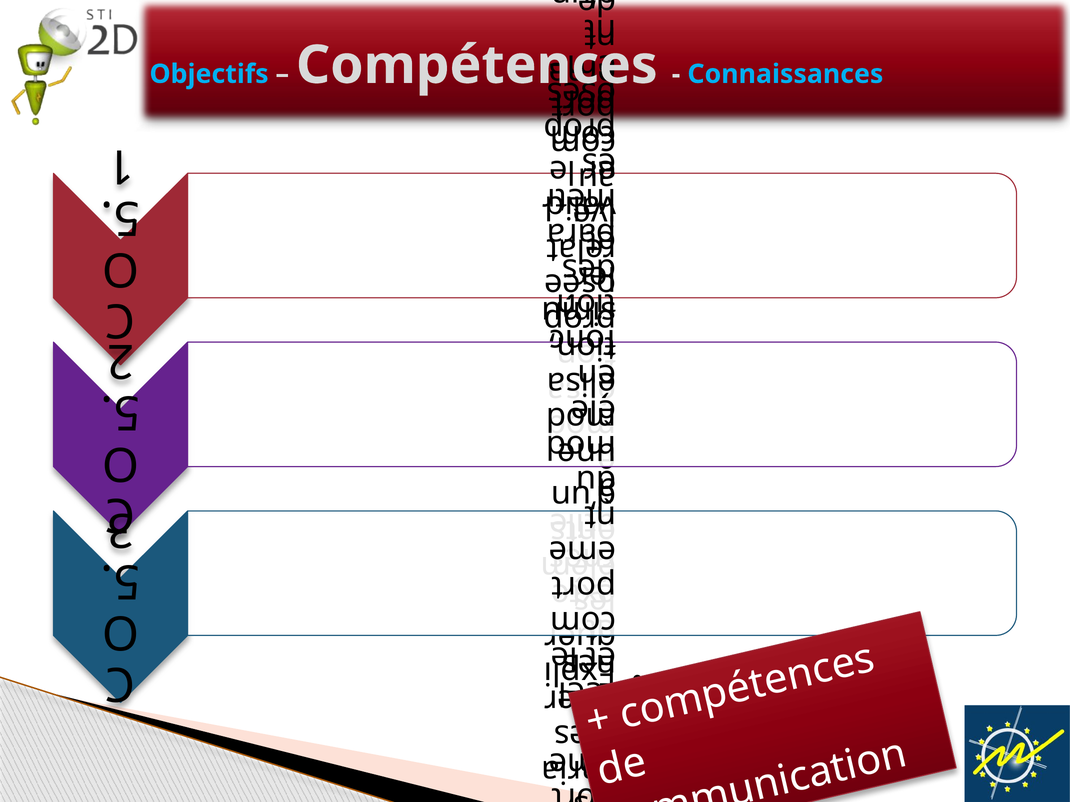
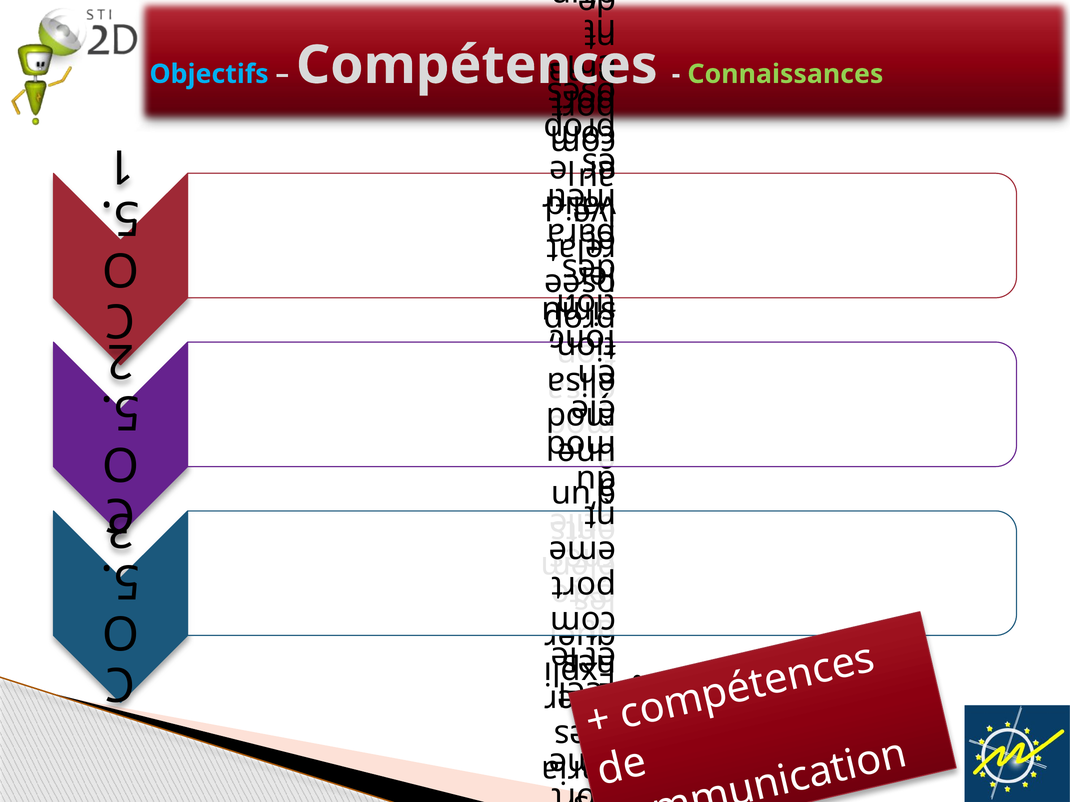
Connaissances colour: light blue -> light green
